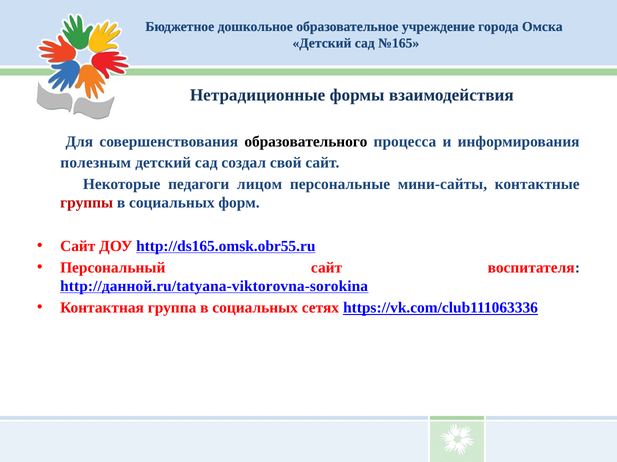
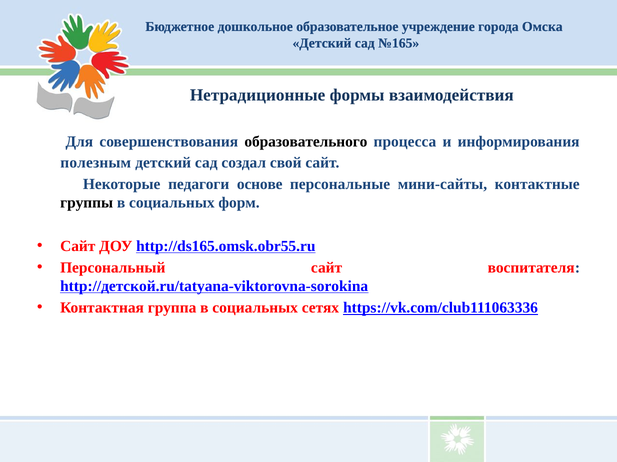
лицом: лицом -> основе
группы colour: red -> black
http://данной.ru/tatyana-viktorovna-sorokina: http://данной.ru/tatyana-viktorovna-sorokina -> http://детской.ru/tatyana-viktorovna-sorokina
